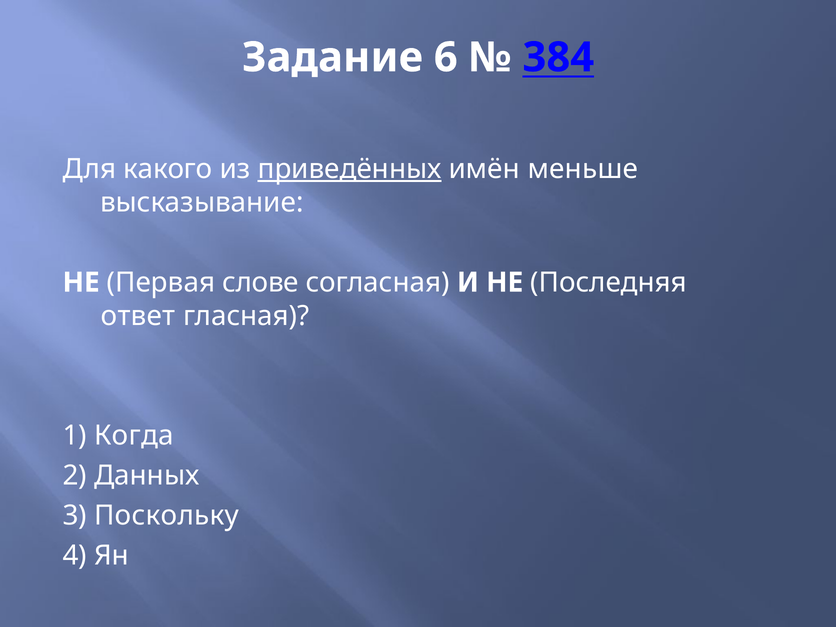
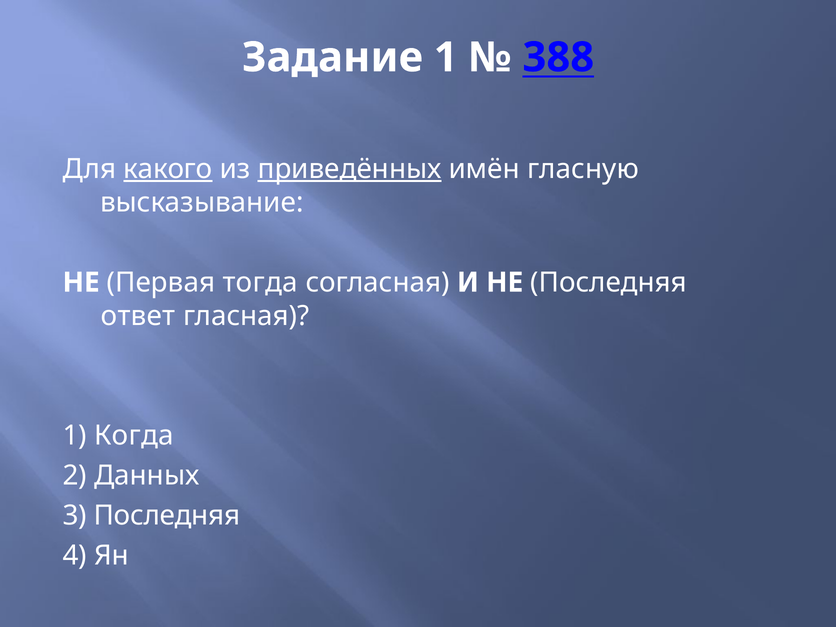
Задание 6: 6 -> 1
384: 384 -> 388
какого underline: none -> present
меньше: меньше -> гласную
слове: слове -> тогда
3 Поскольку: Поскольку -> Последняя
